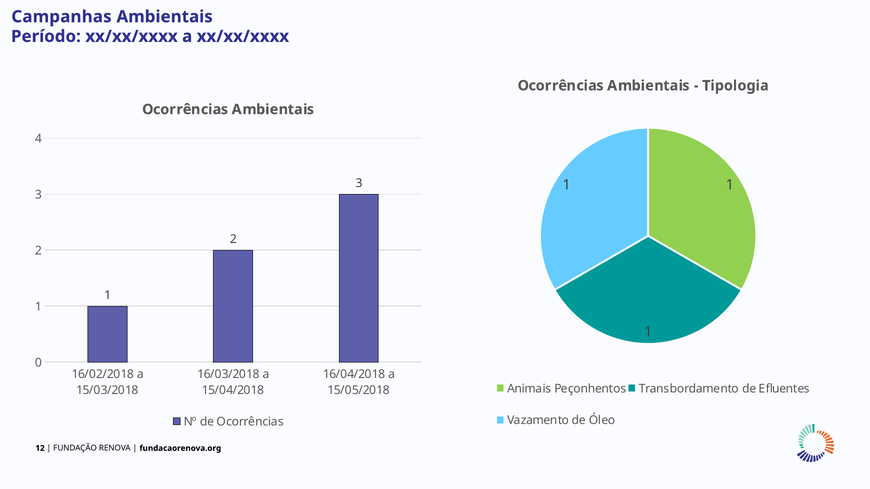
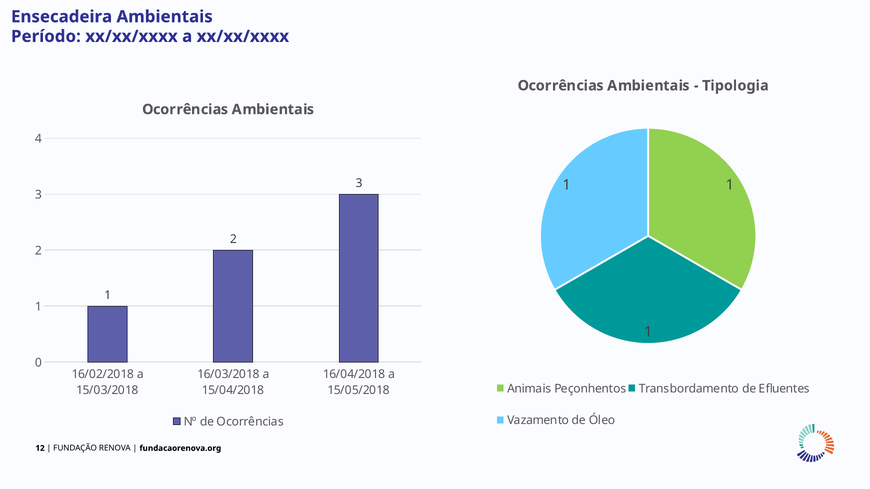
Campanhas: Campanhas -> Ensecadeira
